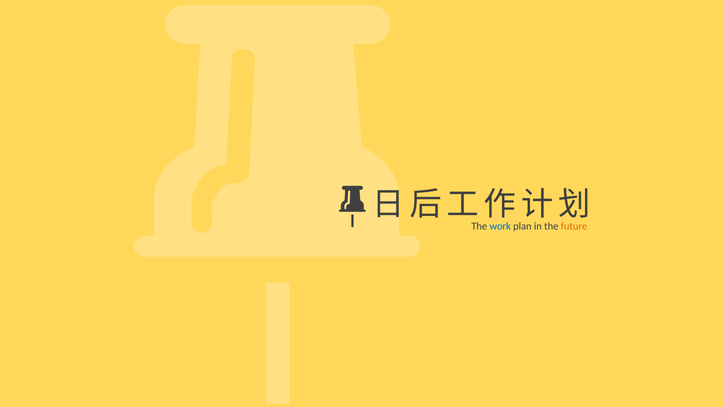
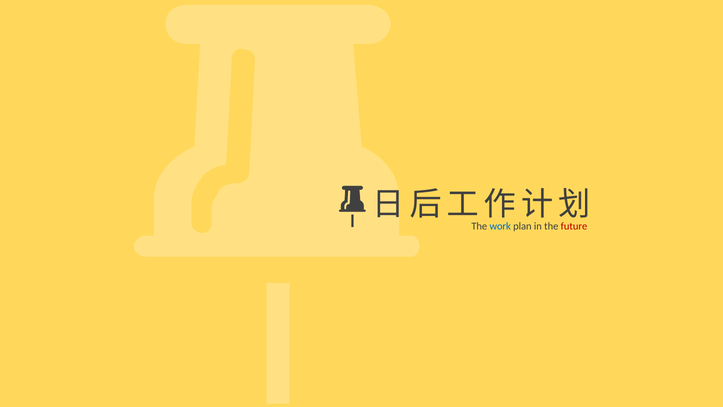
future colour: orange -> red
